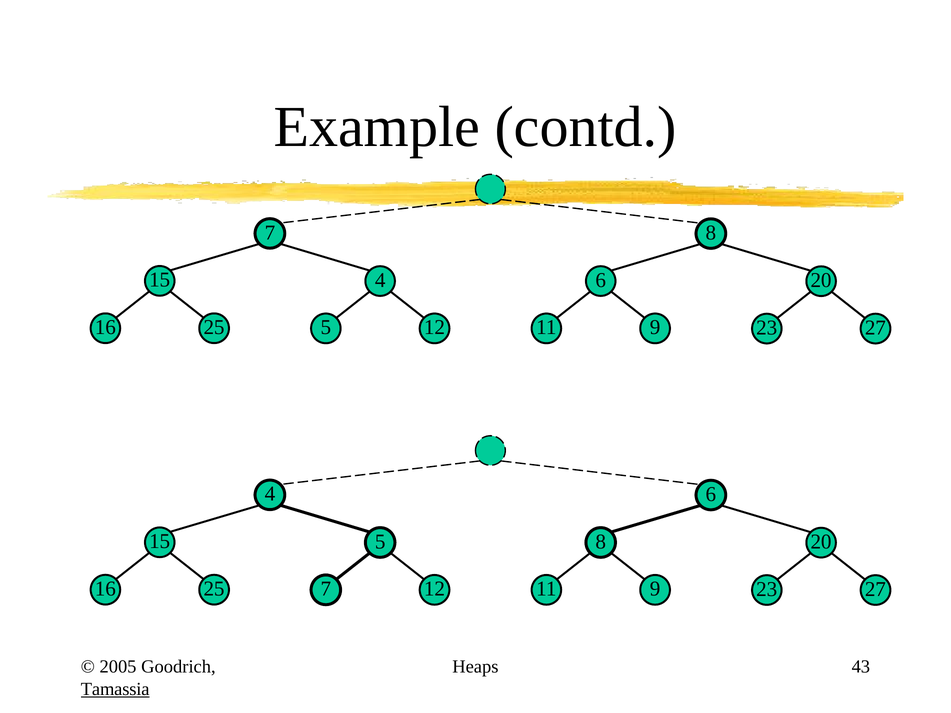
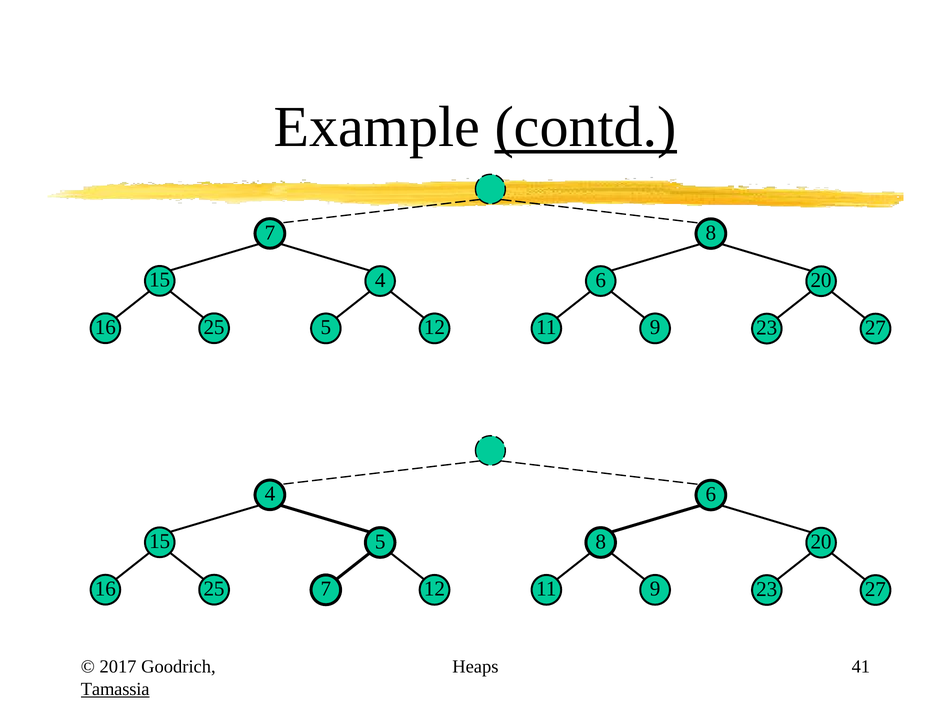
contd underline: none -> present
2005: 2005 -> 2017
43: 43 -> 41
